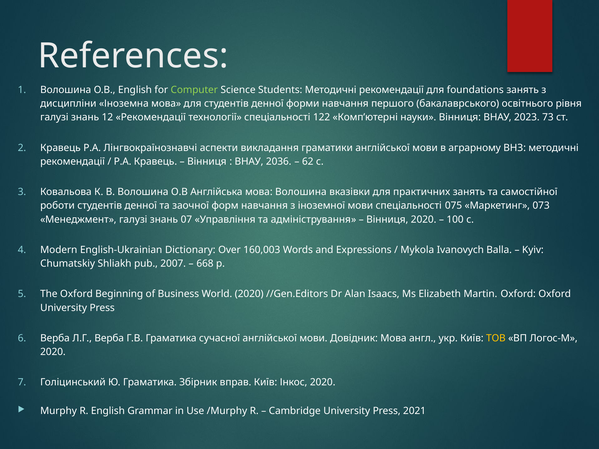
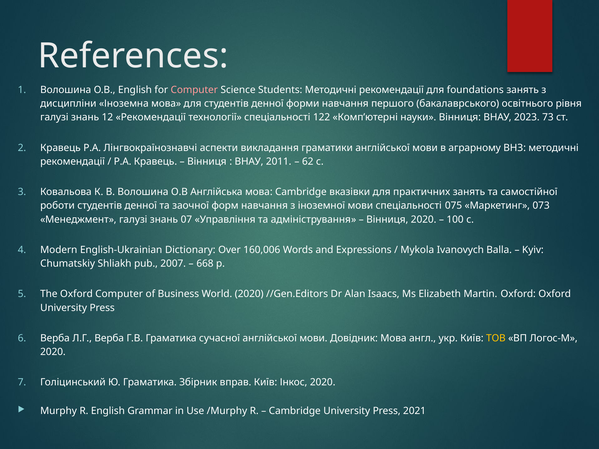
Computer at (194, 90) colour: light green -> pink
2036: 2036 -> 2011
мова Волошина: Волошина -> Cambridge
160,003: 160,003 -> 160,006
Oxford Beginning: Beginning -> Computer
